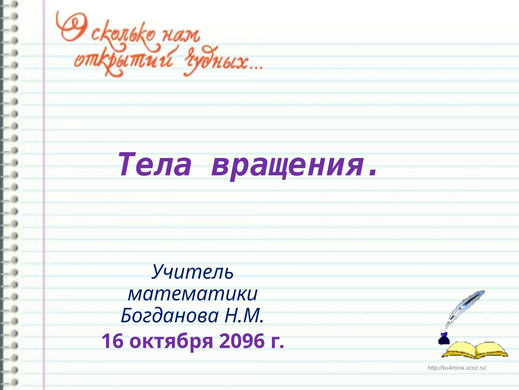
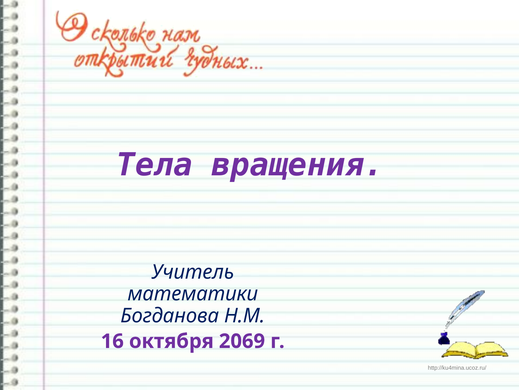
2096: 2096 -> 2069
